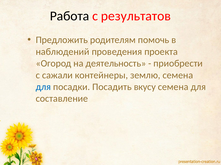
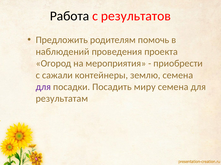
деятельность: деятельность -> мероприятия
для at (43, 87) colour: blue -> purple
вкусу: вкусу -> миру
составление: составление -> результатам
